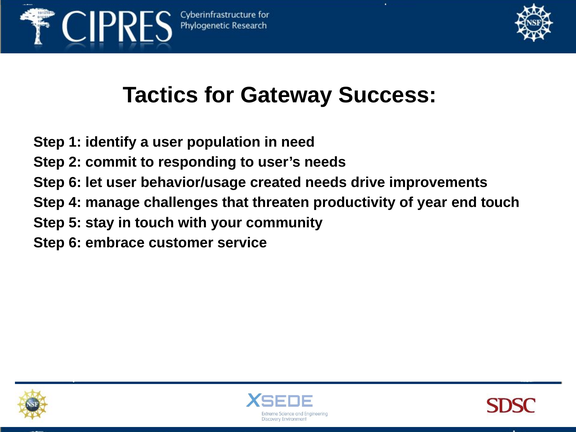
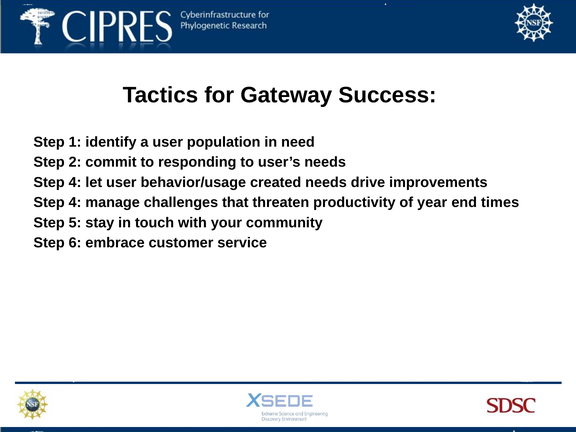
6 at (75, 182): 6 -> 4
end touch: touch -> times
